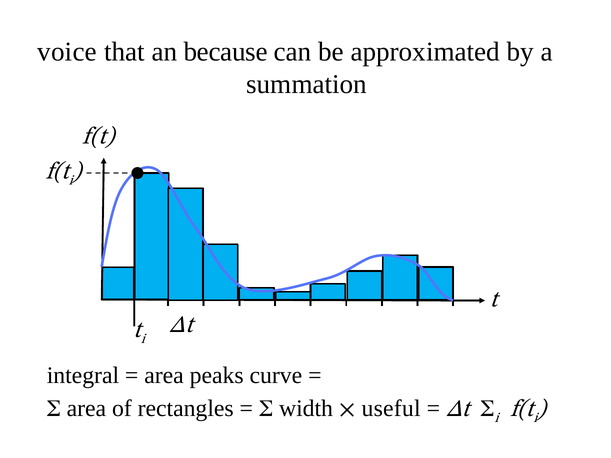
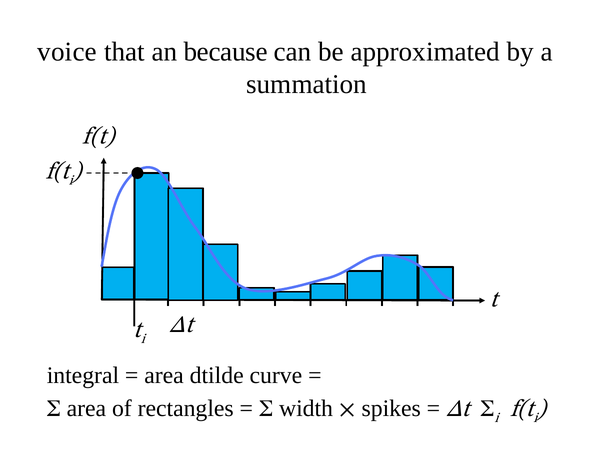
peaks: peaks -> dtilde
useful: useful -> spikes
